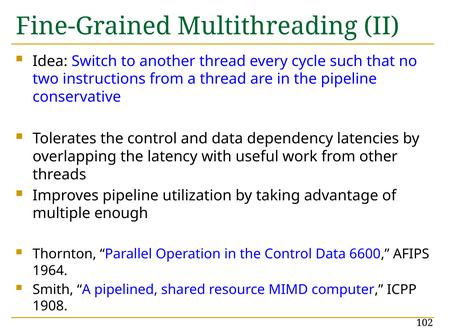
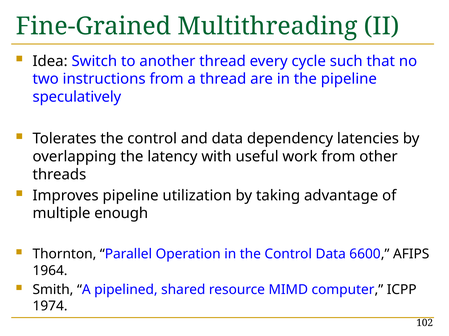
conservative: conservative -> speculatively
1908: 1908 -> 1974
